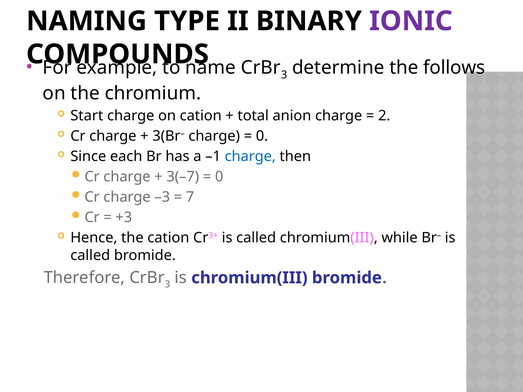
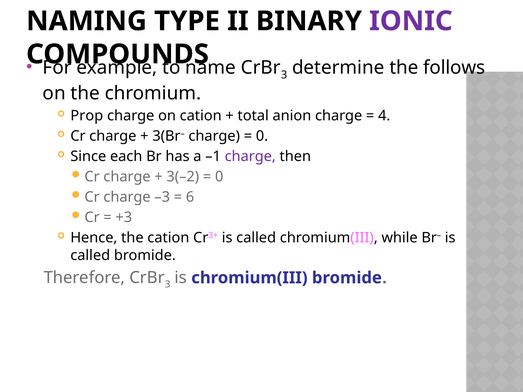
Start: Start -> Prop
2: 2 -> 4
charge at (250, 157) colour: blue -> purple
3(–7: 3(–7 -> 3(–2
7: 7 -> 6
